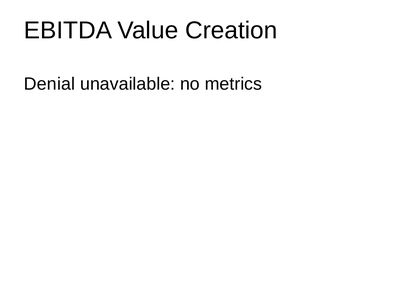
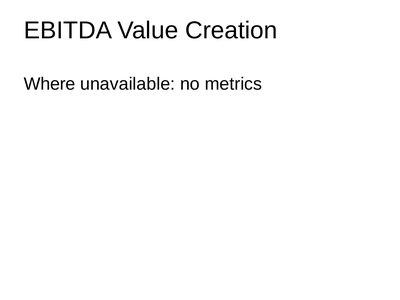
Denial: Denial -> Where
